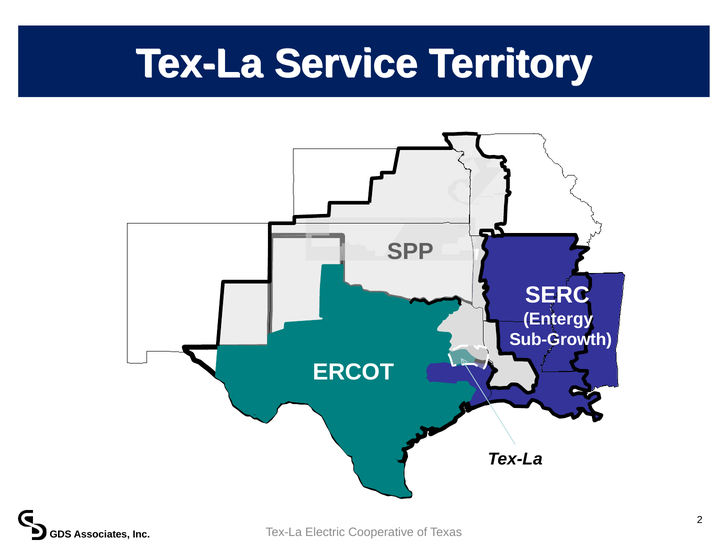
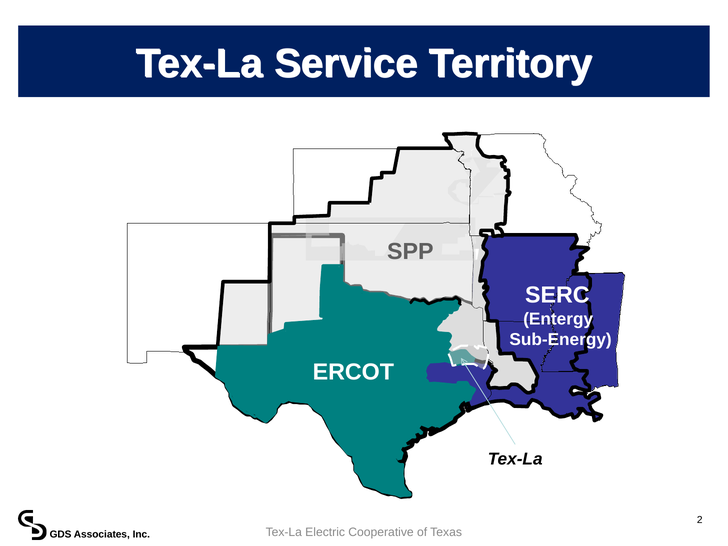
Sub-Growth: Sub-Growth -> Sub-Energy
